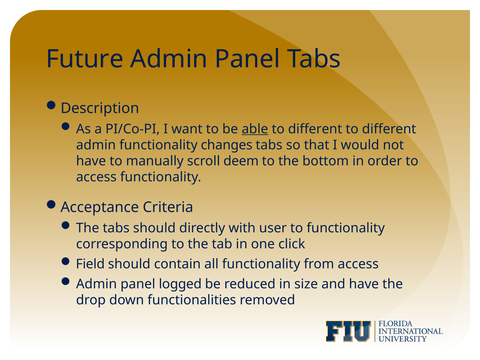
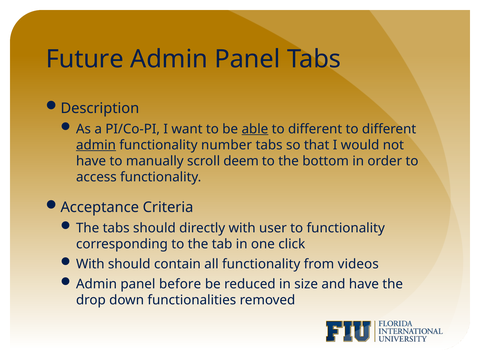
admin at (96, 145) underline: none -> present
changes: changes -> number
Field at (90, 264): Field -> With
from access: access -> videos
logged: logged -> before
